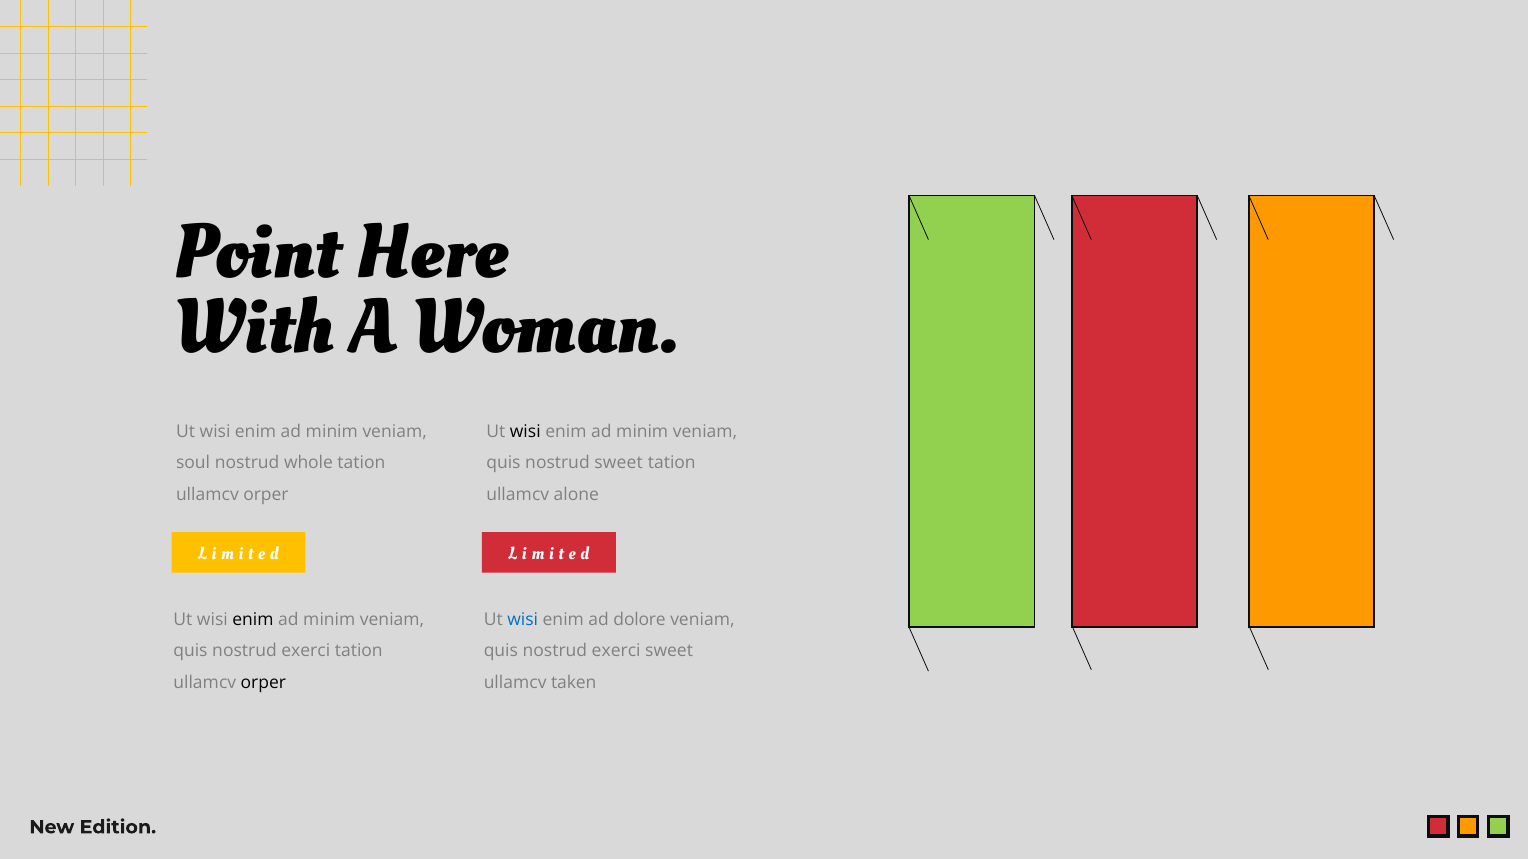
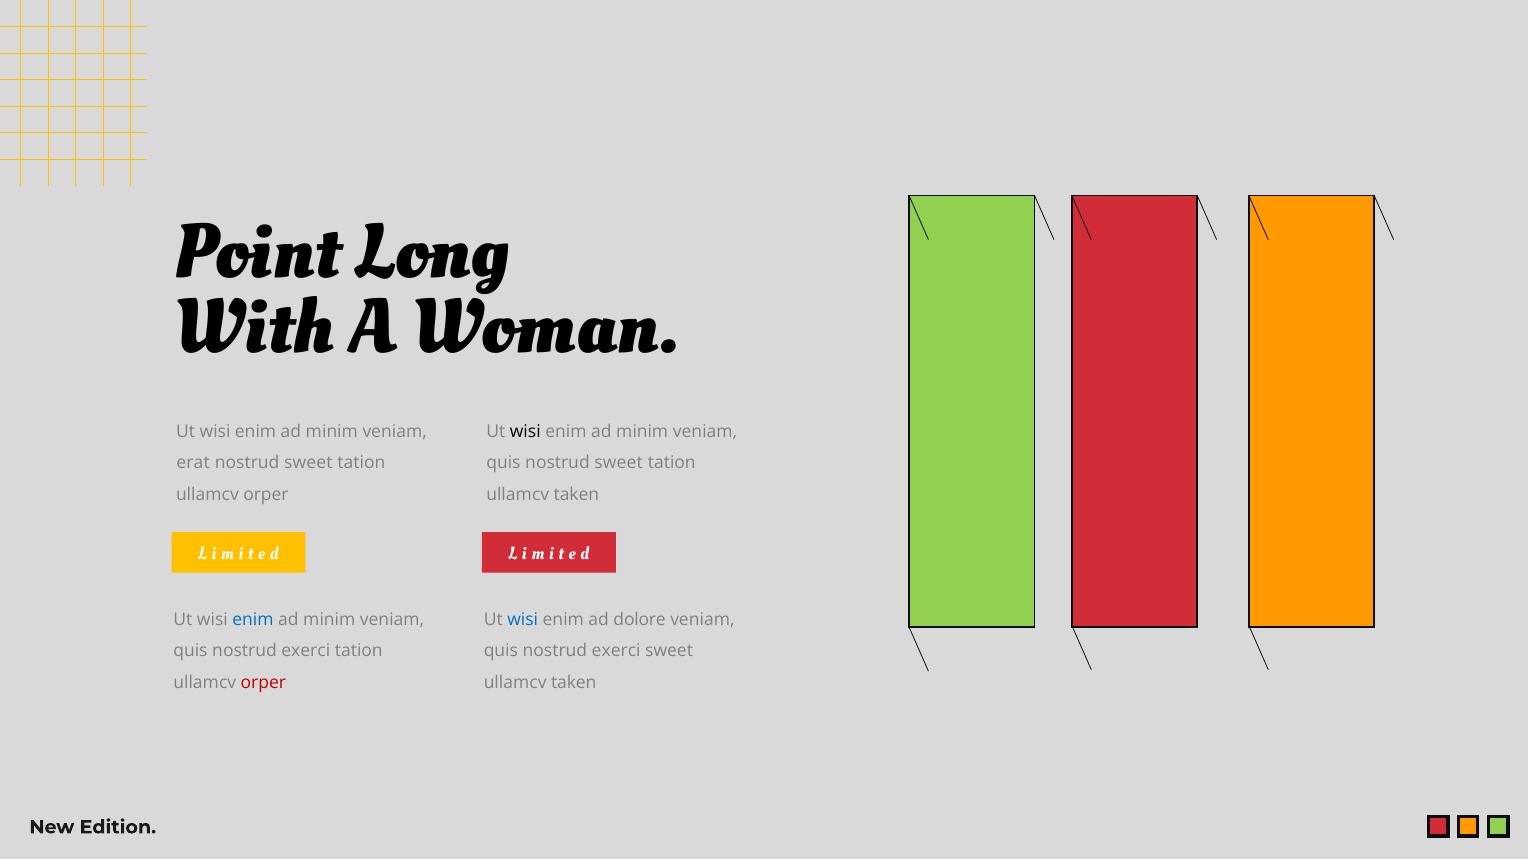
Here: Here -> Long
soul: soul -> erat
whole at (308, 463): whole -> sweet
alone at (576, 495): alone -> taken
enim at (253, 620) colour: black -> blue
orper at (263, 683) colour: black -> red
